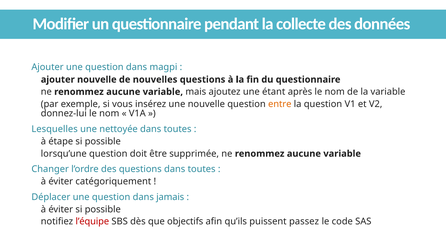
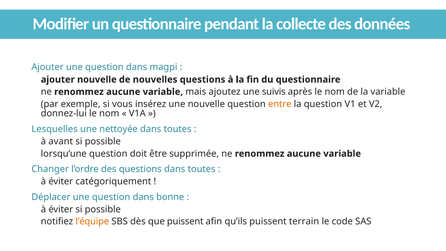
étant: étant -> suivis
étape: étape -> avant
jamais: jamais -> bonne
l’équipe colour: red -> orange
que objectifs: objectifs -> puissent
passez: passez -> terrain
